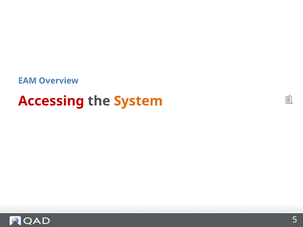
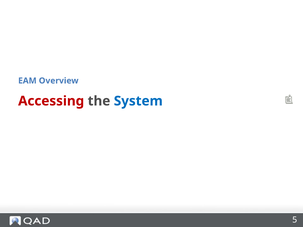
System colour: orange -> blue
